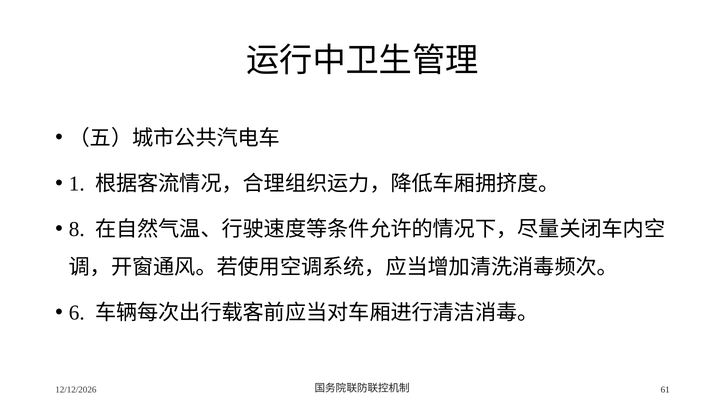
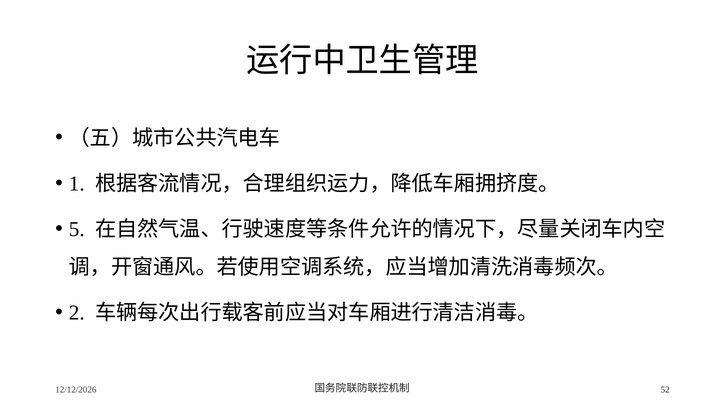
8: 8 -> 5
6: 6 -> 2
61: 61 -> 52
